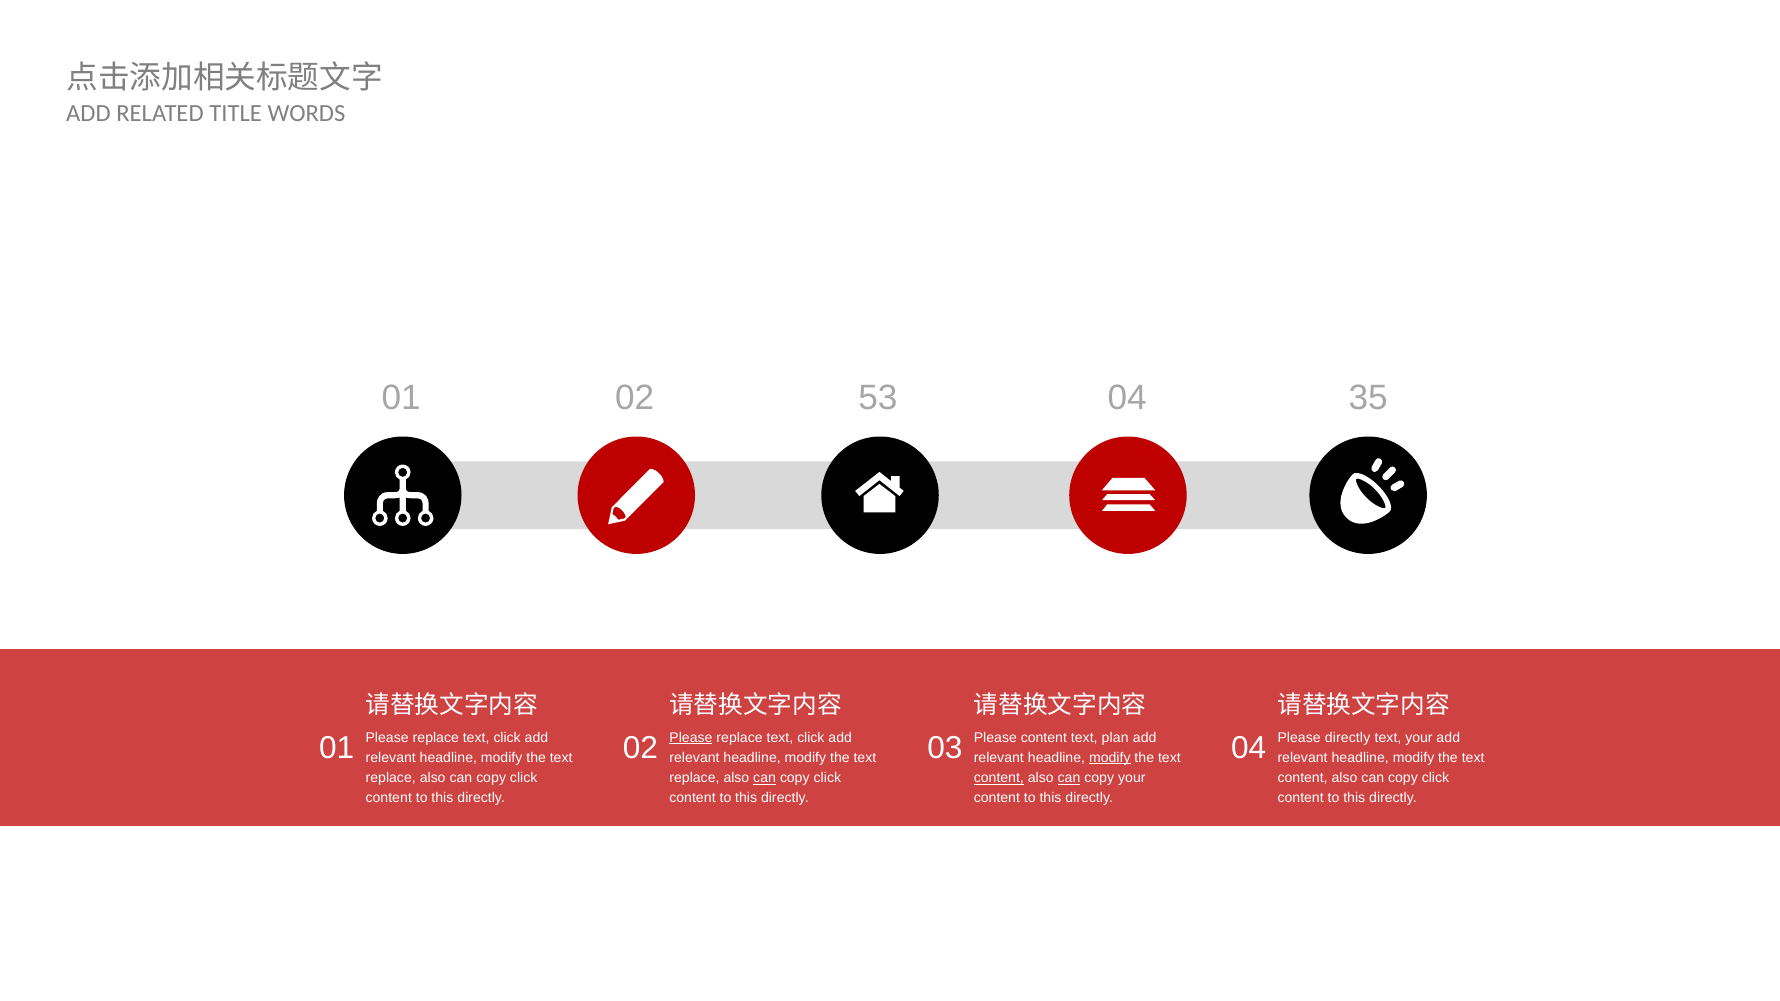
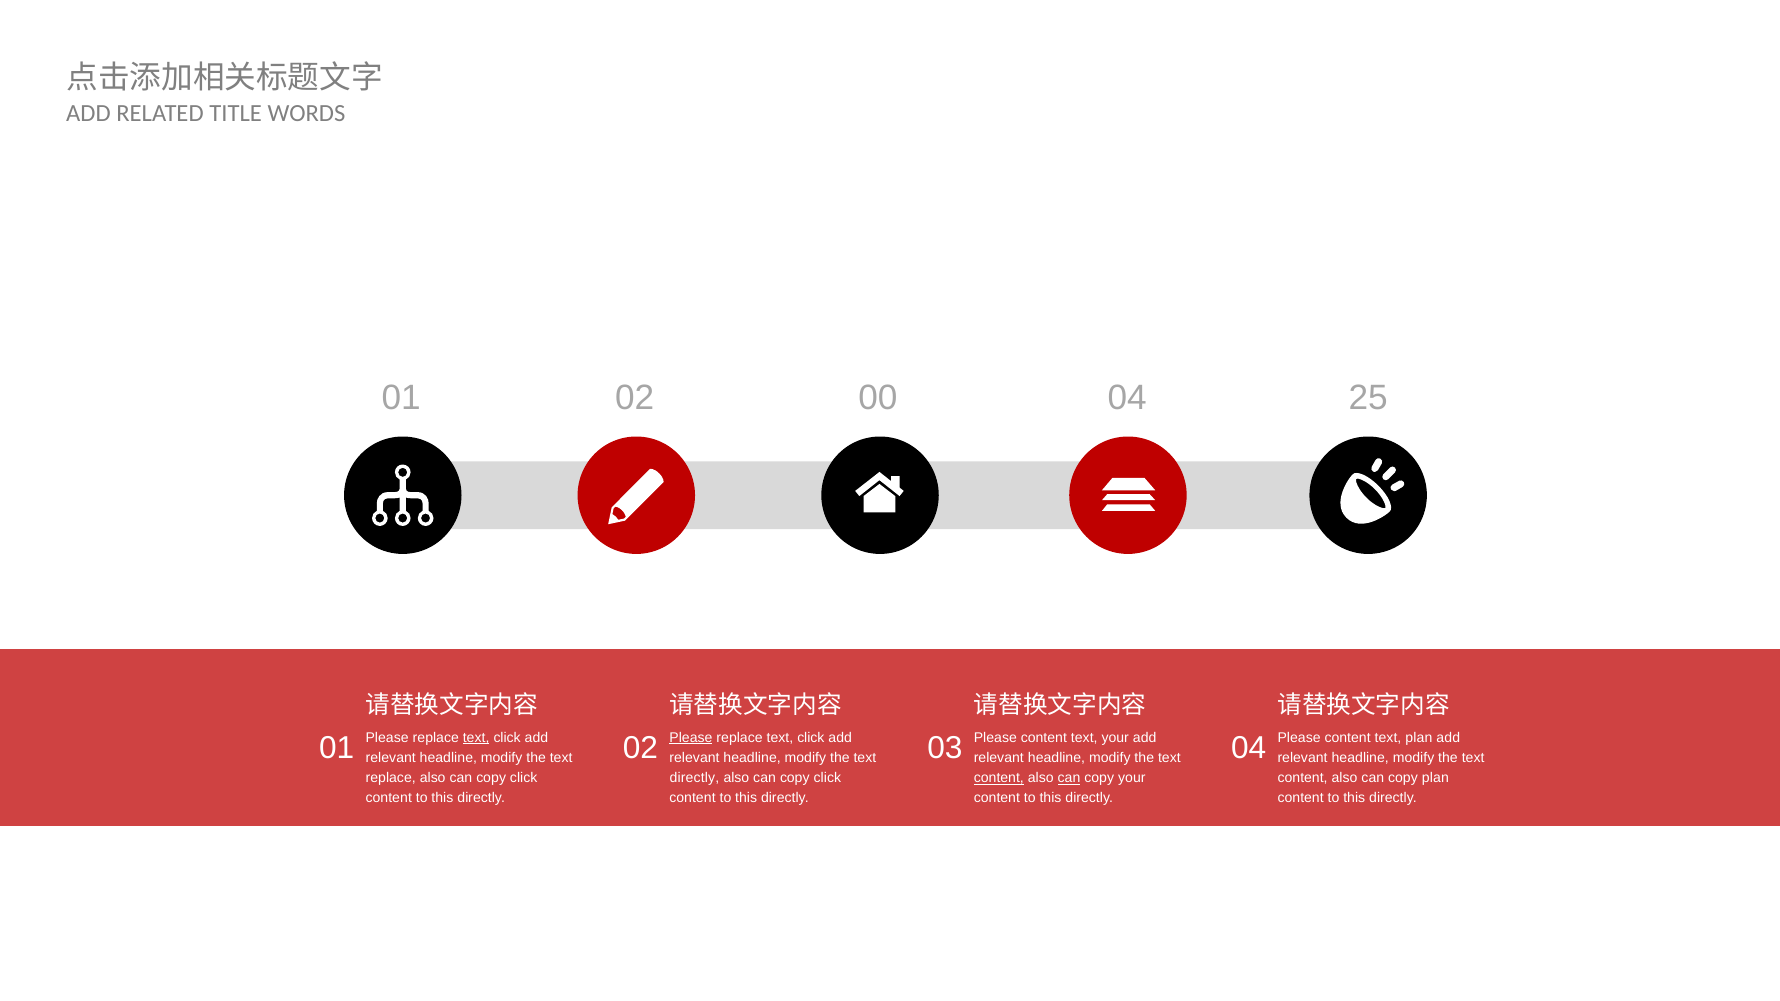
53: 53 -> 00
35: 35 -> 25
text at (476, 738) underline: none -> present
text plan: plan -> your
04 Please directly: directly -> content
text your: your -> plan
modify at (1110, 758) underline: present -> none
replace at (694, 778): replace -> directly
can at (765, 778) underline: present -> none
click at (1436, 778): click -> plan
